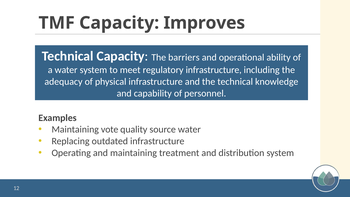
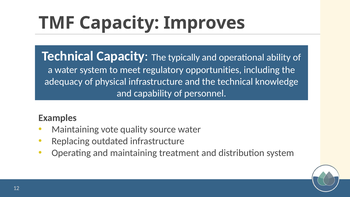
barriers: barriers -> typically
regulatory infrastructure: infrastructure -> opportunities
